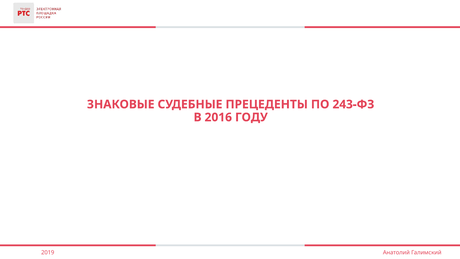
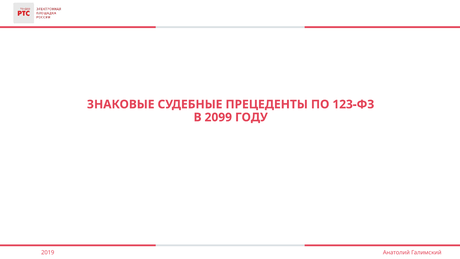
243-ФЗ: 243-ФЗ -> 123-ФЗ
2016: 2016 -> 2099
